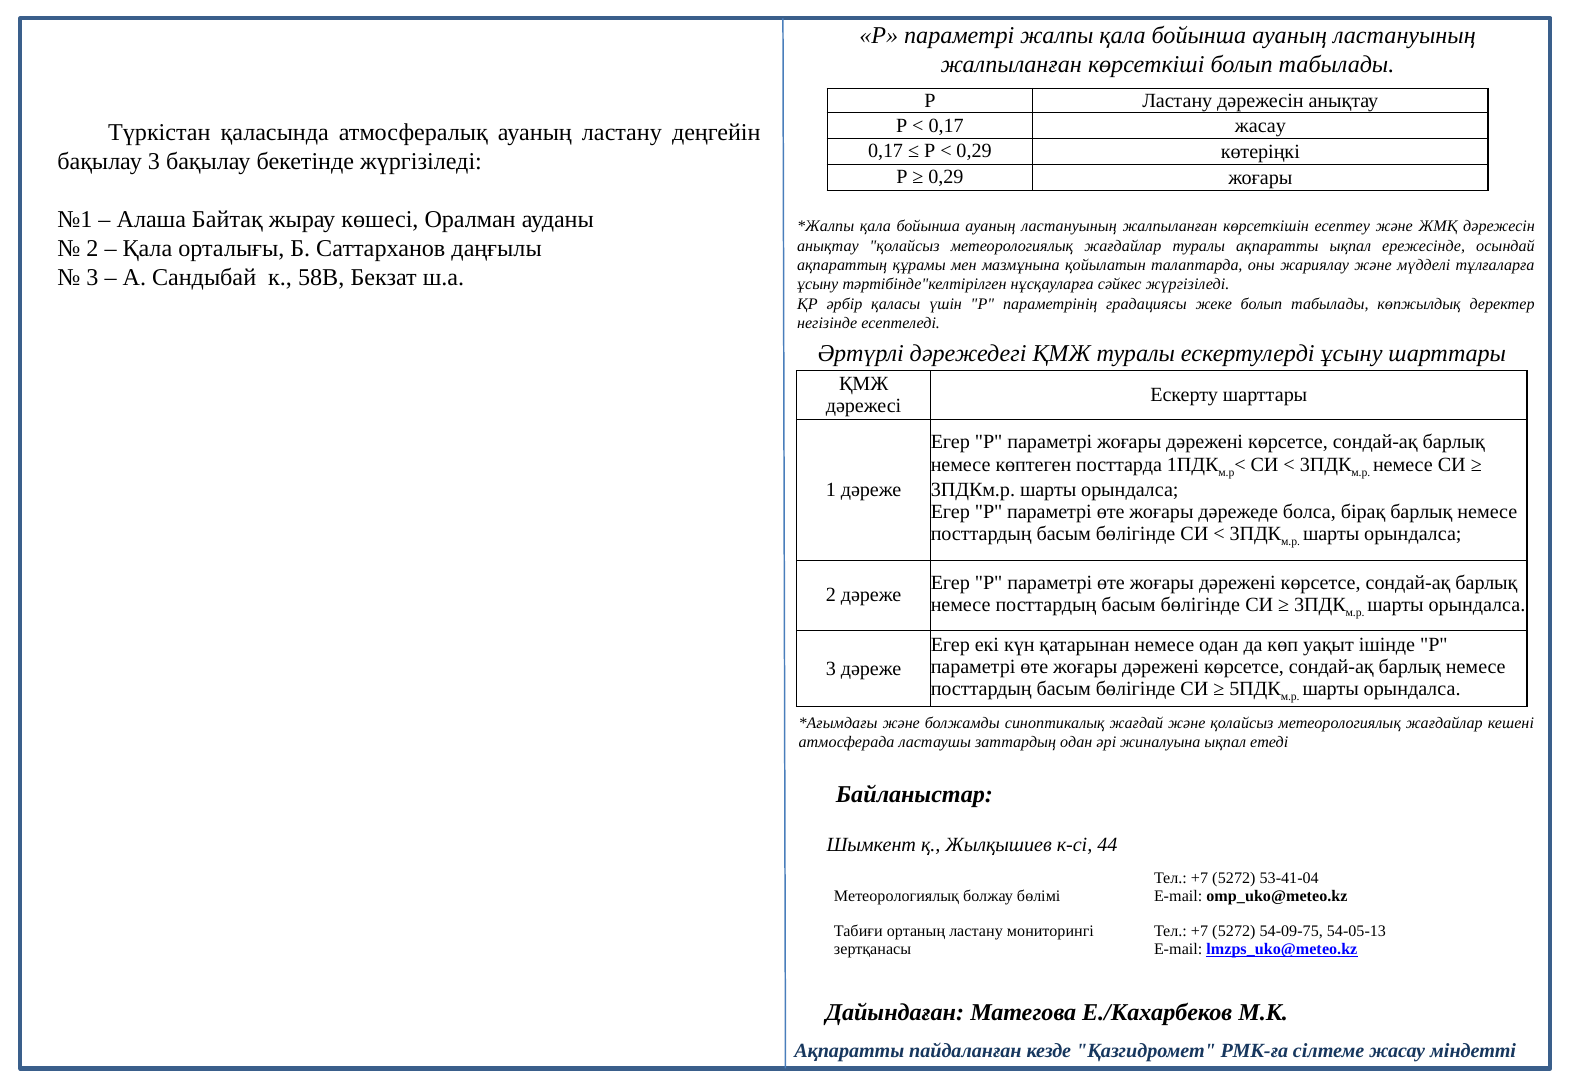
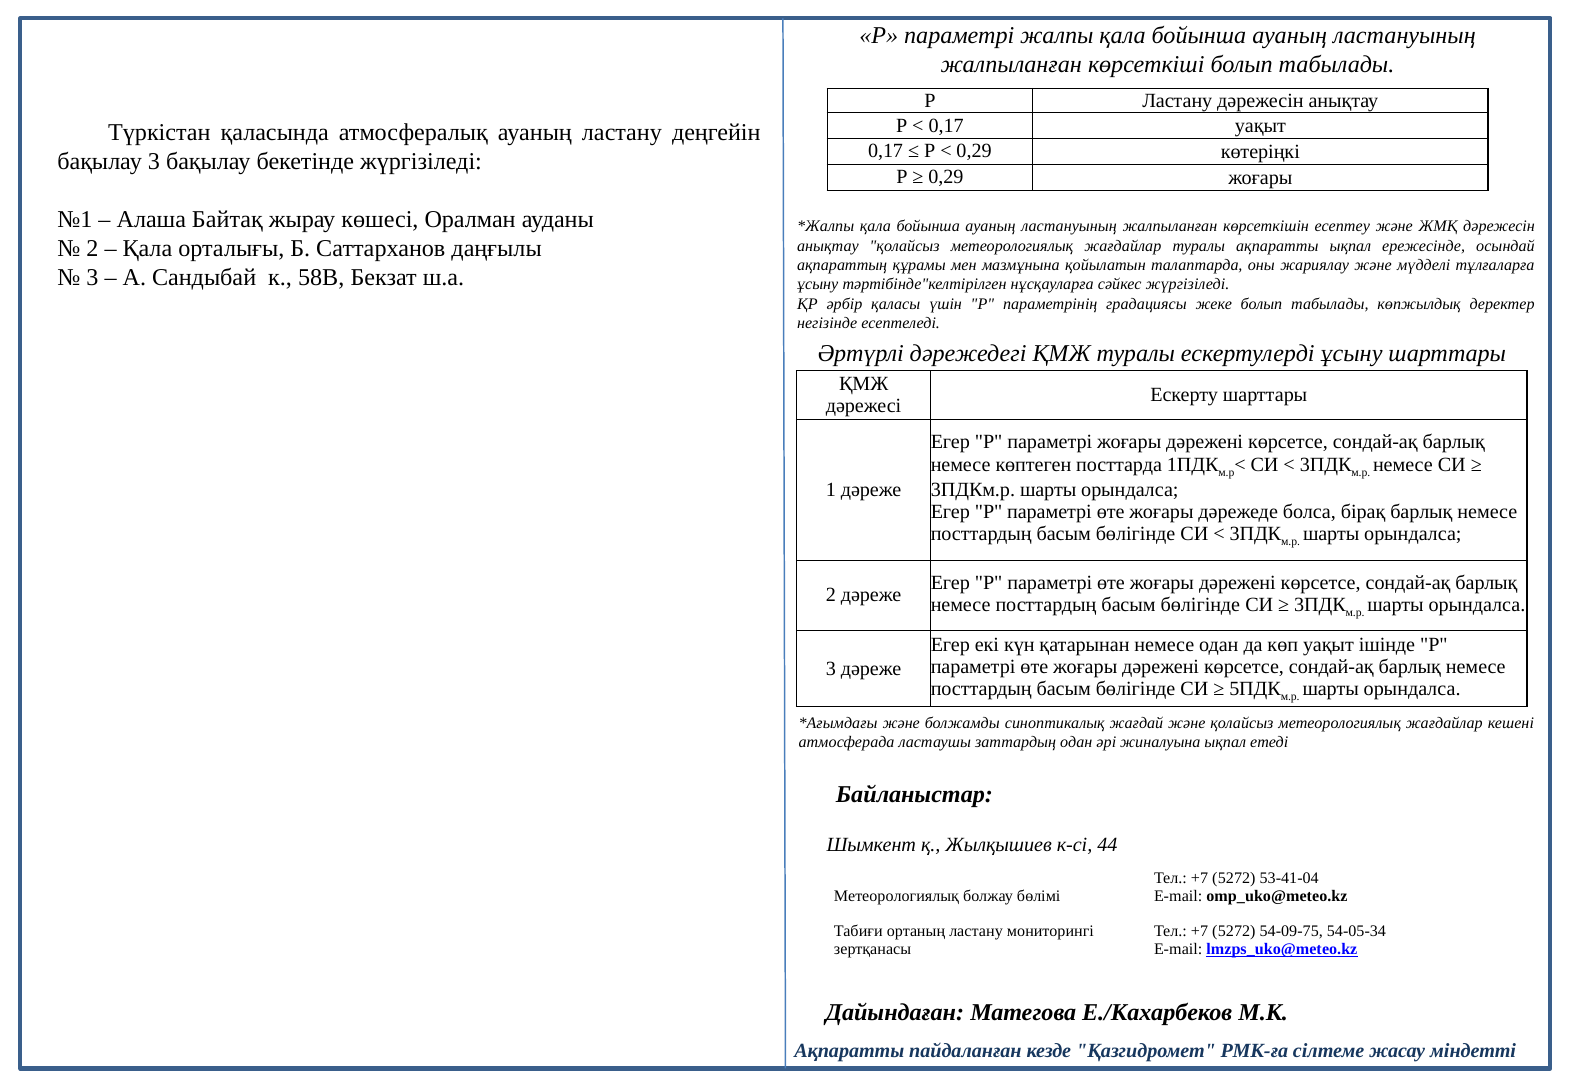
0,17 жасау: жасау -> уақыт
54-05-13: 54-05-13 -> 54-05-34
